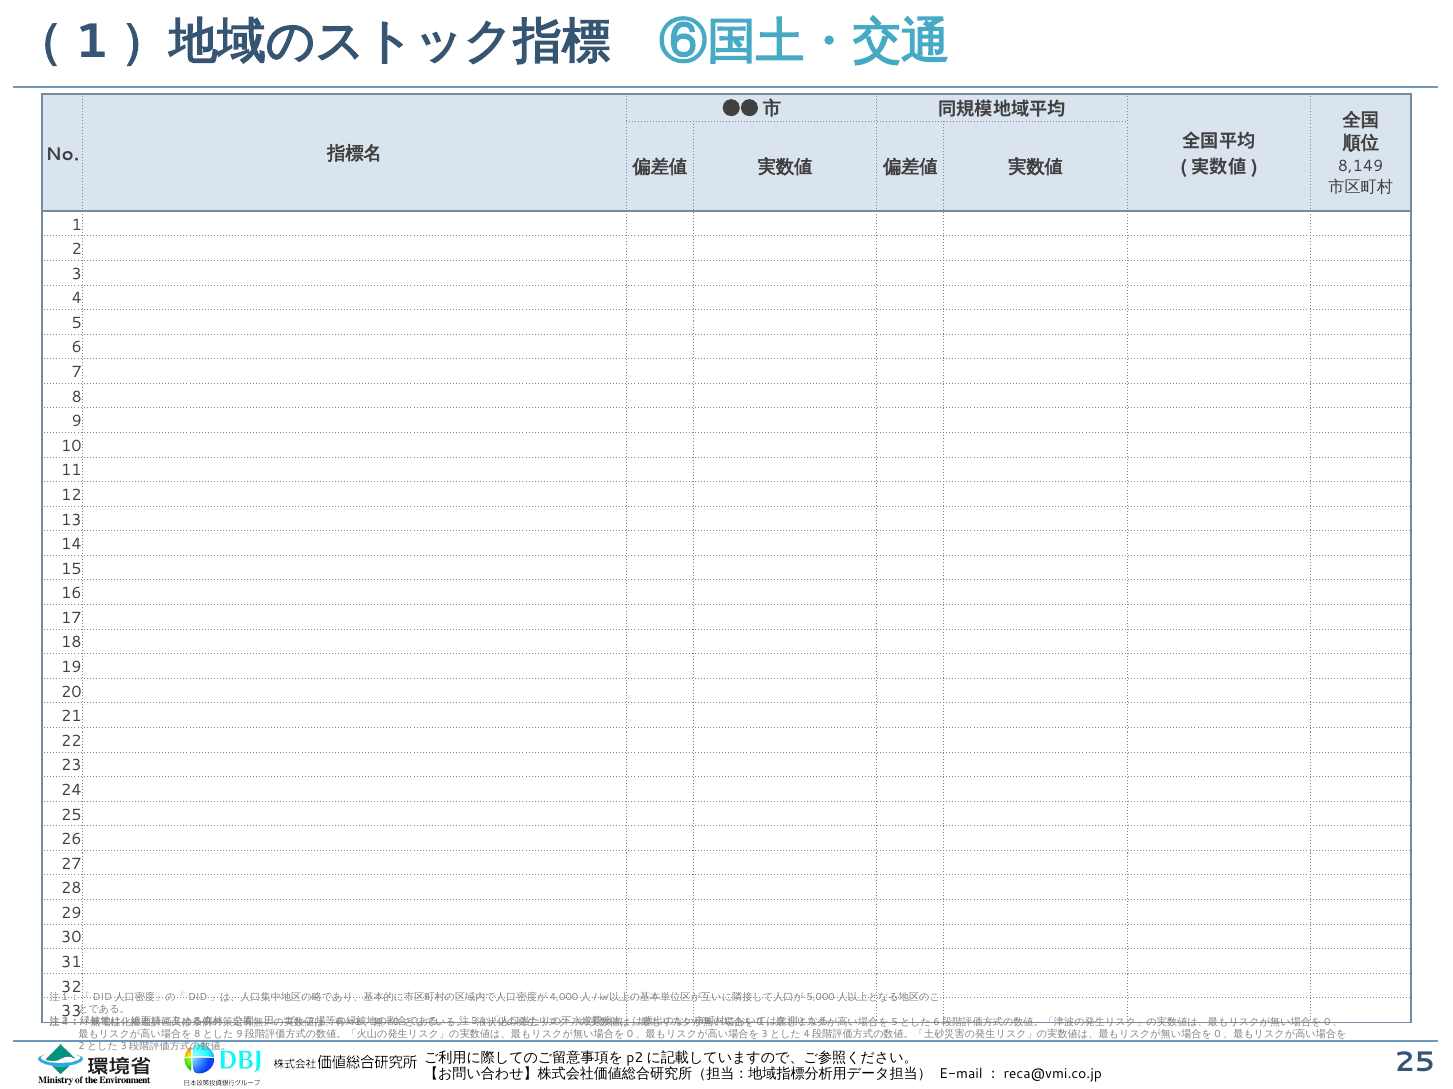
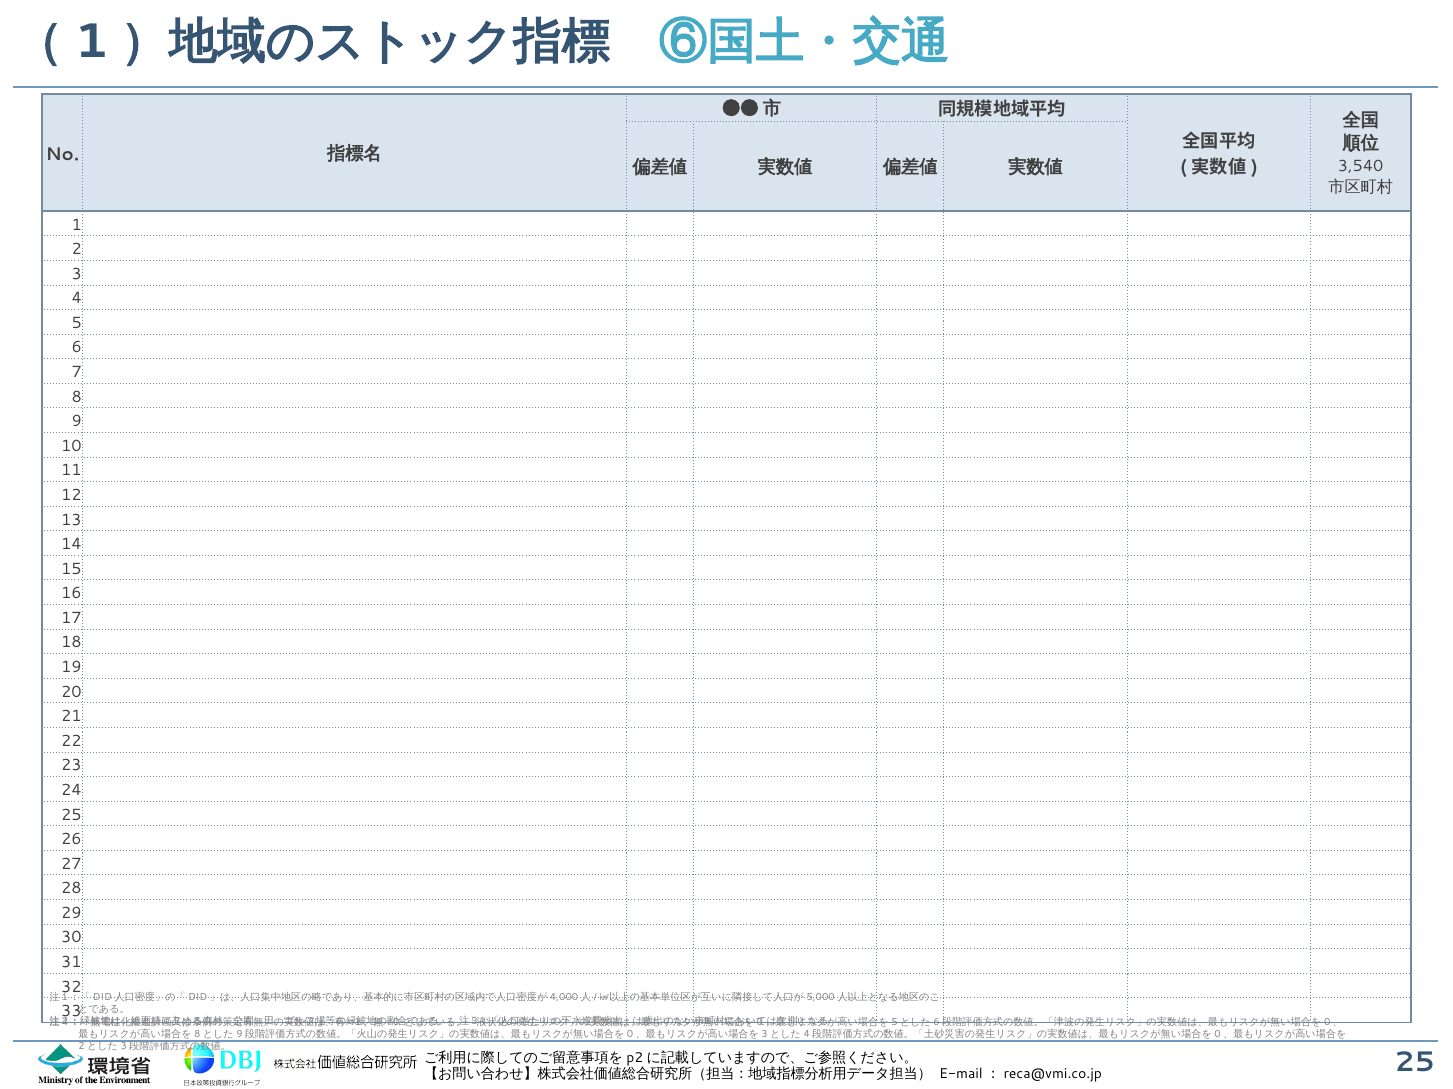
8,149: 8,149 -> 3,540
